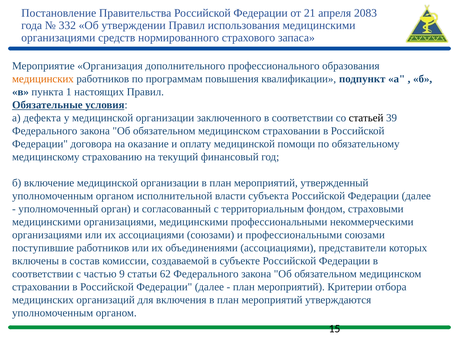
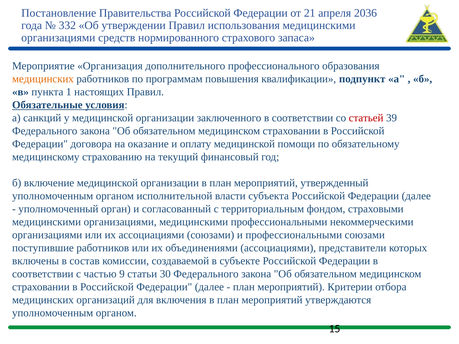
2083: 2083 -> 2036
дефекта: дефекта -> санкций
статьей colour: black -> red
62: 62 -> 30
